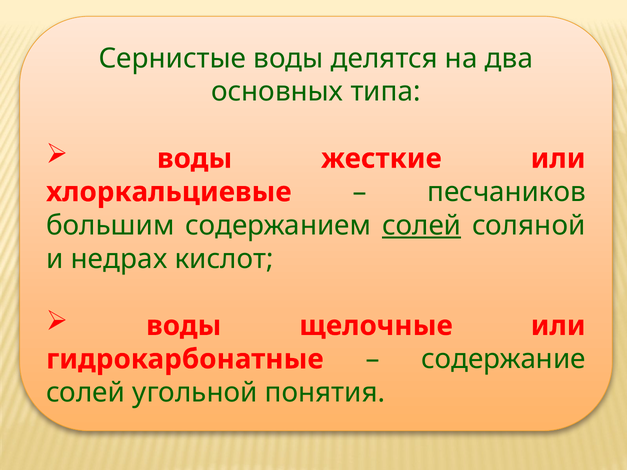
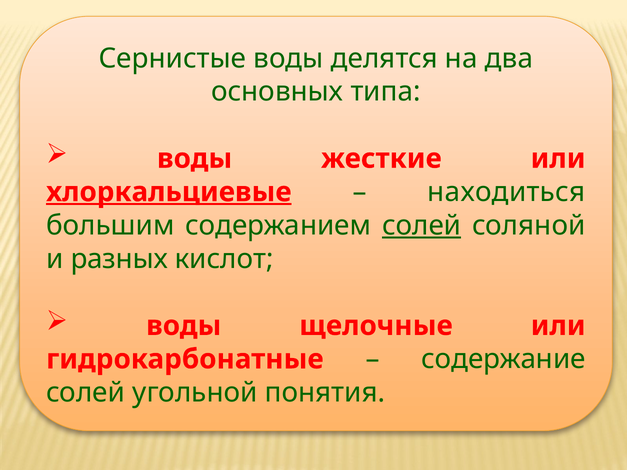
хлоркальциевые underline: none -> present
песчаников: песчаников -> находиться
недрах: недрах -> разных
